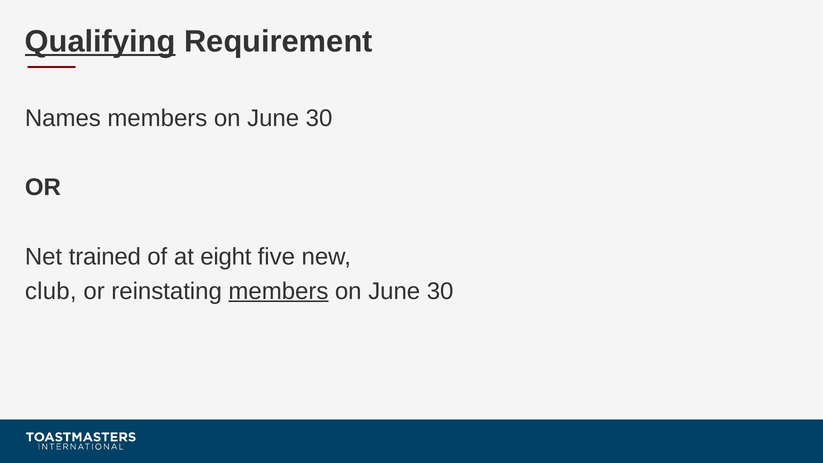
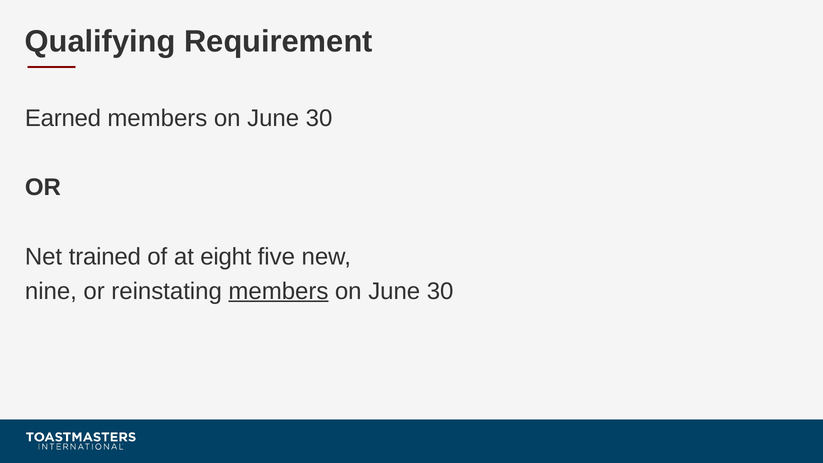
Qualifying underline: present -> none
Names: Names -> Earned
club: club -> nine
